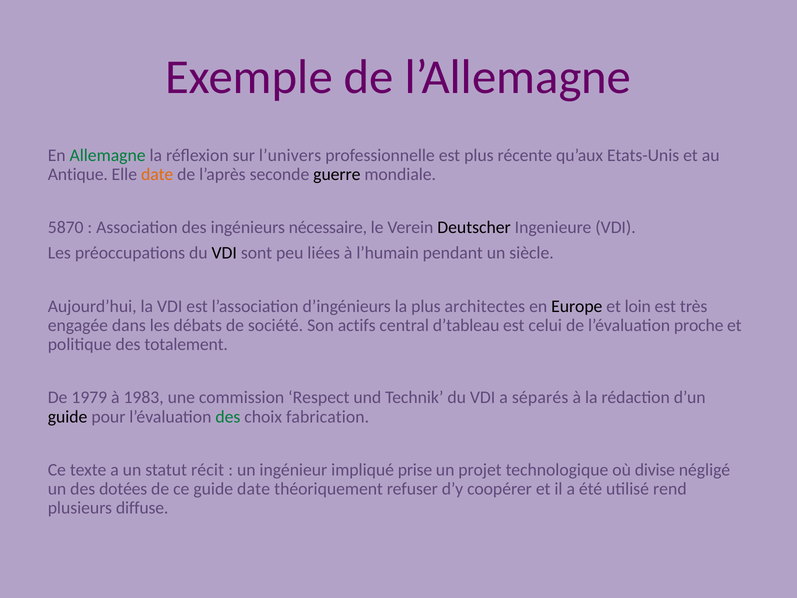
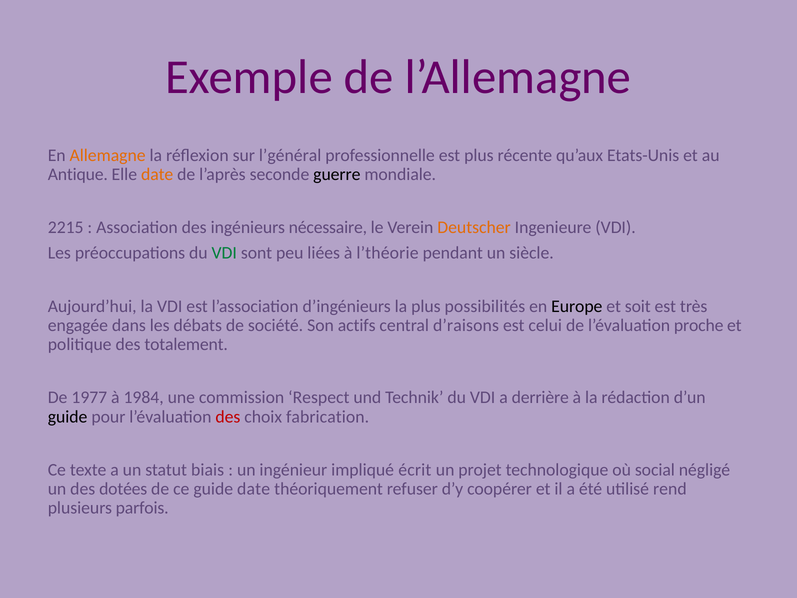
Allemagne colour: green -> orange
l’univers: l’univers -> l’général
5870: 5870 -> 2215
Deutscher colour: black -> orange
VDI at (224, 253) colour: black -> green
l’humain: l’humain -> l’théorie
architectes: architectes -> possibilités
loin: loin -> soit
d’tableau: d’tableau -> d’raisons
1979: 1979 -> 1977
1983: 1983 -> 1984
séparés: séparés -> derrière
des at (228, 417) colour: green -> red
récit: récit -> biais
prise: prise -> écrit
divise: divise -> social
diffuse: diffuse -> parfois
